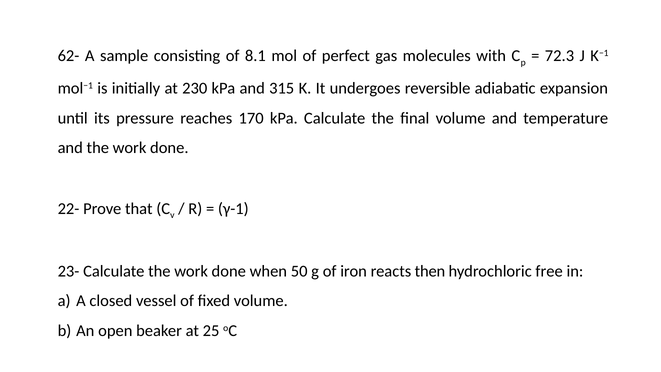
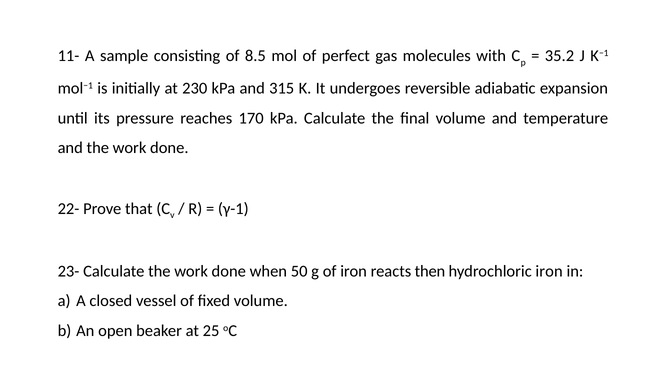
62-: 62- -> 11-
8.1: 8.1 -> 8.5
72.3: 72.3 -> 35.2
hydrochloric free: free -> iron
